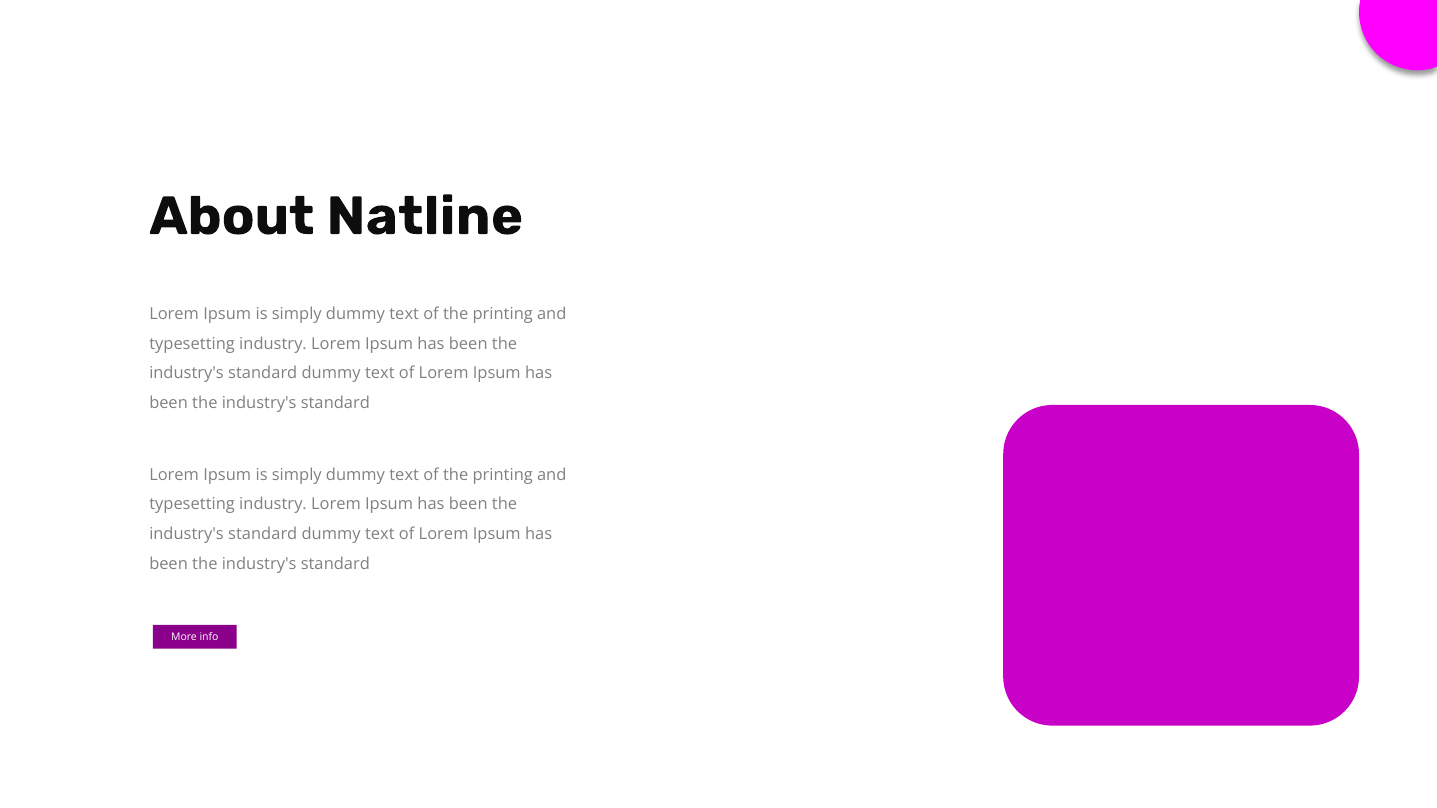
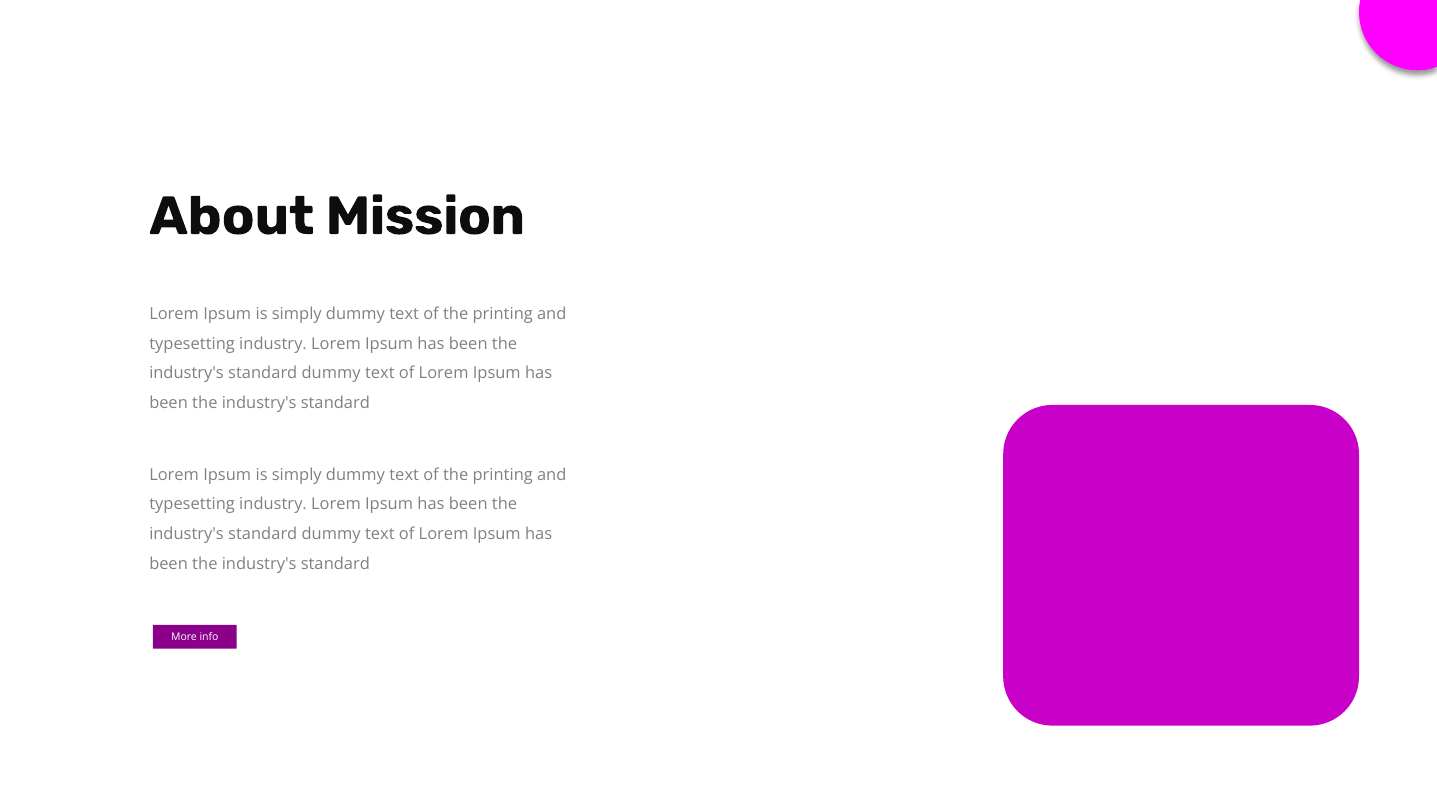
Natline: Natline -> Mission
